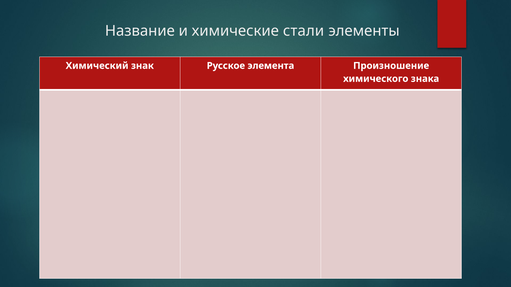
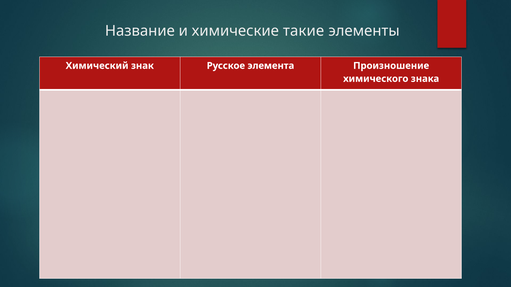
стали: стали -> такие
